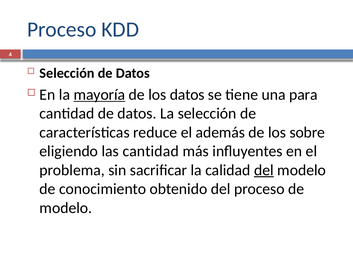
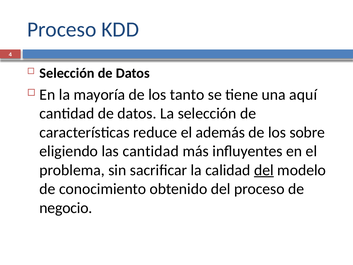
mayoría underline: present -> none
los datos: datos -> tanto
para: para -> aquí
modelo at (66, 208): modelo -> negocio
